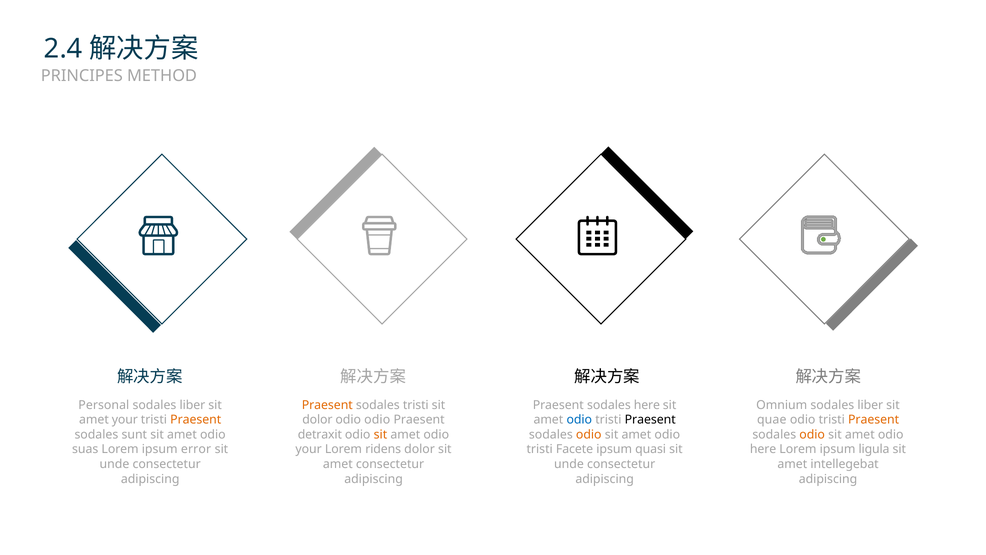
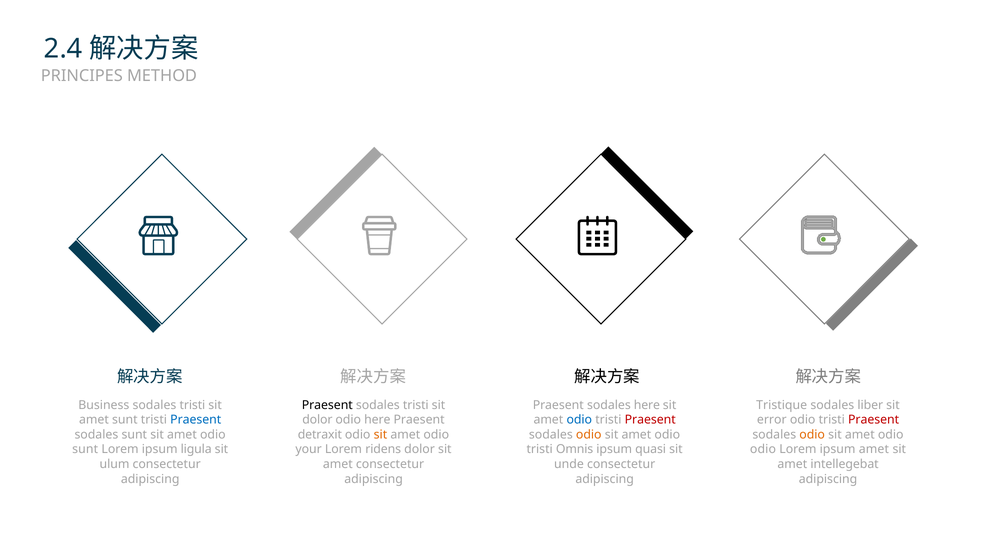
Personal: Personal -> Business
liber at (192, 405): liber -> tristi
Praesent at (327, 405) colour: orange -> black
Omnium: Omnium -> Tristique
amet your: your -> sunt
Praesent at (196, 420) colour: orange -> blue
odio odio: odio -> here
Praesent at (650, 420) colour: black -> red
quae: quae -> error
Praesent at (874, 420) colour: orange -> red
suas at (85, 449): suas -> sunt
error: error -> ligula
Facete: Facete -> Omnis
here at (763, 449): here -> odio
ipsum ligula: ligula -> amet
unde at (114, 464): unde -> ulum
